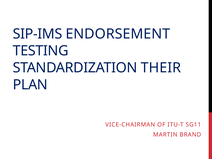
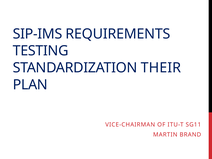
ENDORSEMENT: ENDORSEMENT -> REQUIREMENTS
